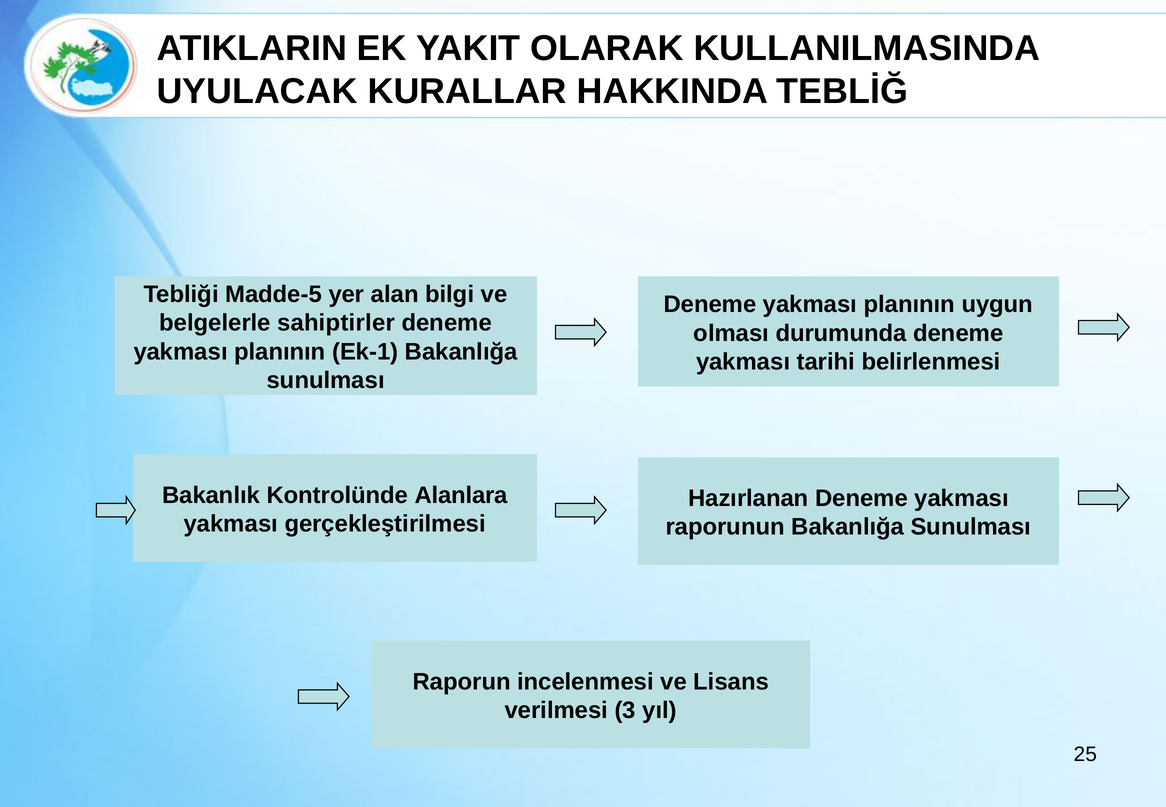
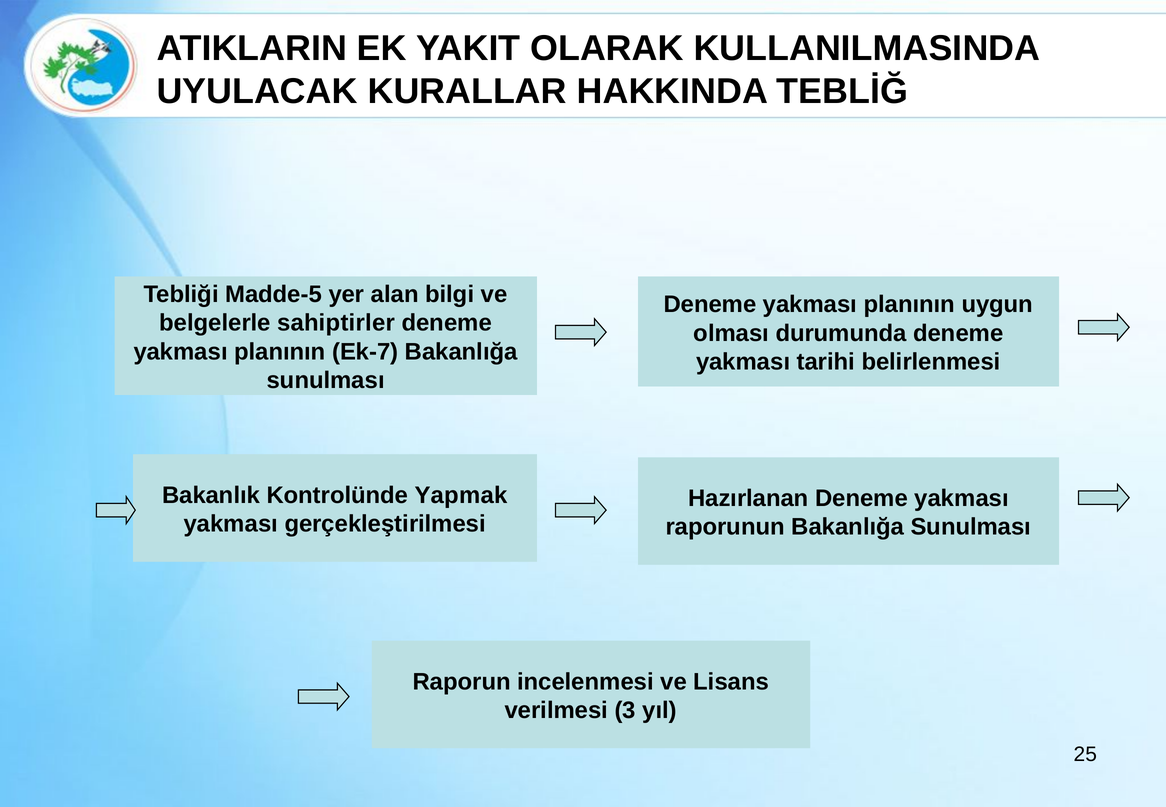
Ek-1: Ek-1 -> Ek-7
Alanlara: Alanlara -> Yapmak
